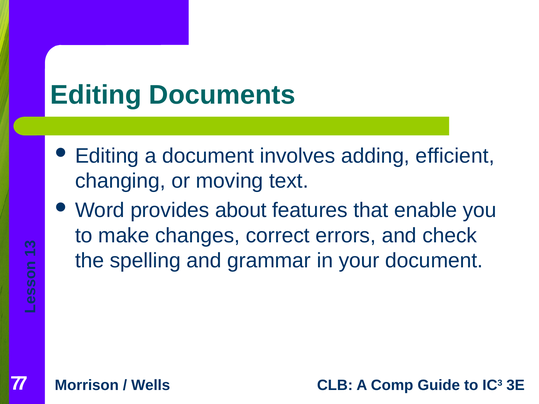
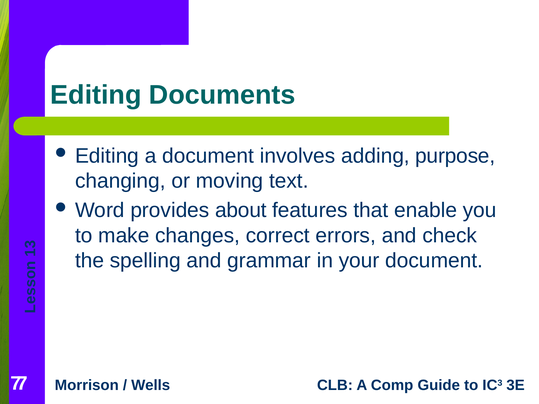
efficient: efficient -> purpose
